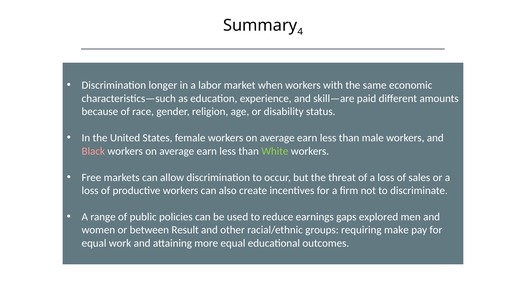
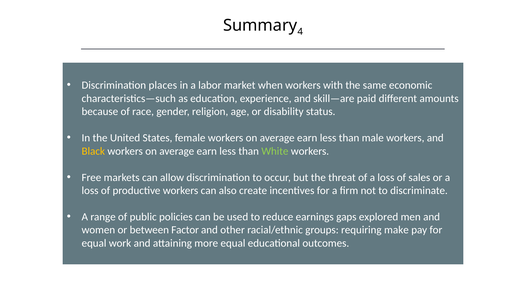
longer: longer -> places
Black colour: pink -> yellow
Result: Result -> Factor
